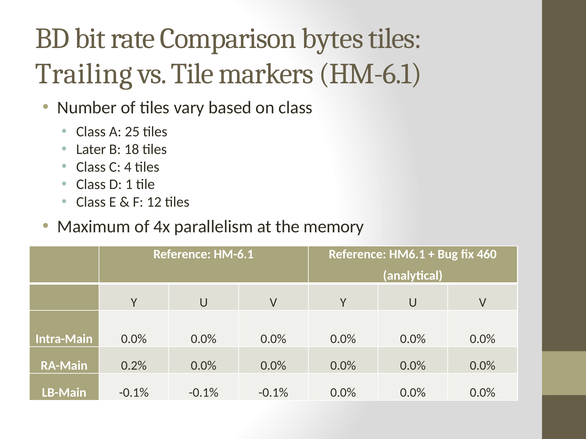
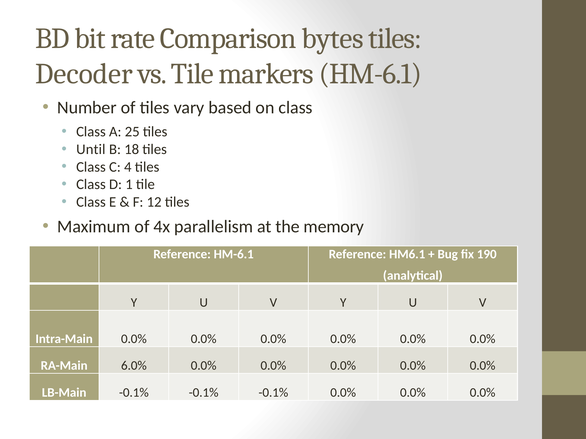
Trailing: Trailing -> Decoder
Later: Later -> Until
460: 460 -> 190
0.2%: 0.2% -> 6.0%
